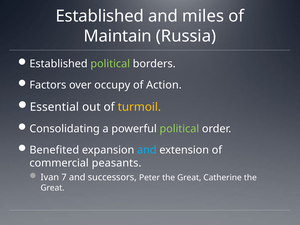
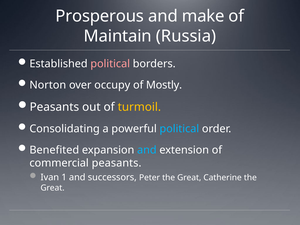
Established at (100, 16): Established -> Prosperous
miles: miles -> make
political at (110, 64) colour: light green -> pink
Factors: Factors -> Norton
Action: Action -> Mostly
Essential at (54, 107): Essential -> Peasants
political at (179, 129) colour: light green -> light blue
7: 7 -> 1
